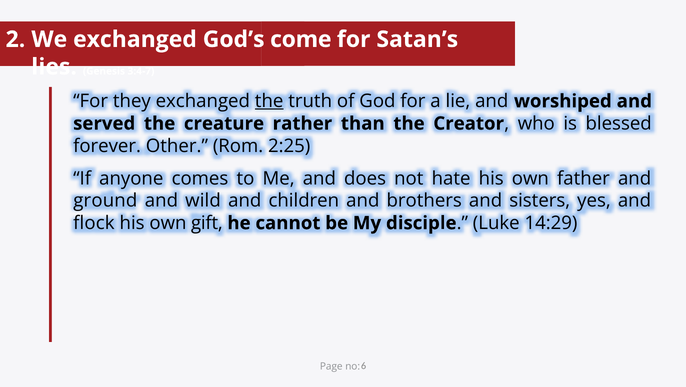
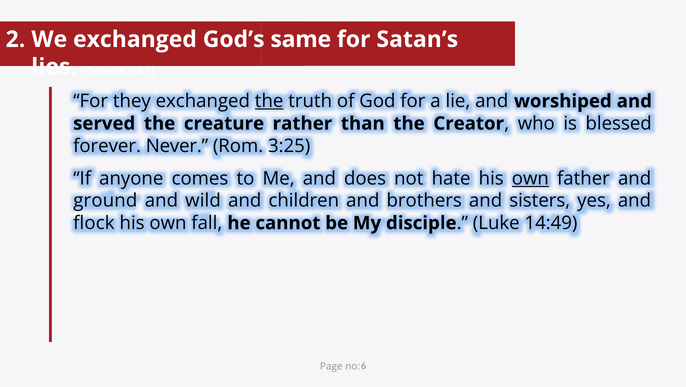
come: come -> same
Other: Other -> Never
2:25: 2:25 -> 3:25
own at (530, 178) underline: none -> present
gift: gift -> fall
14:29: 14:29 -> 14:49
